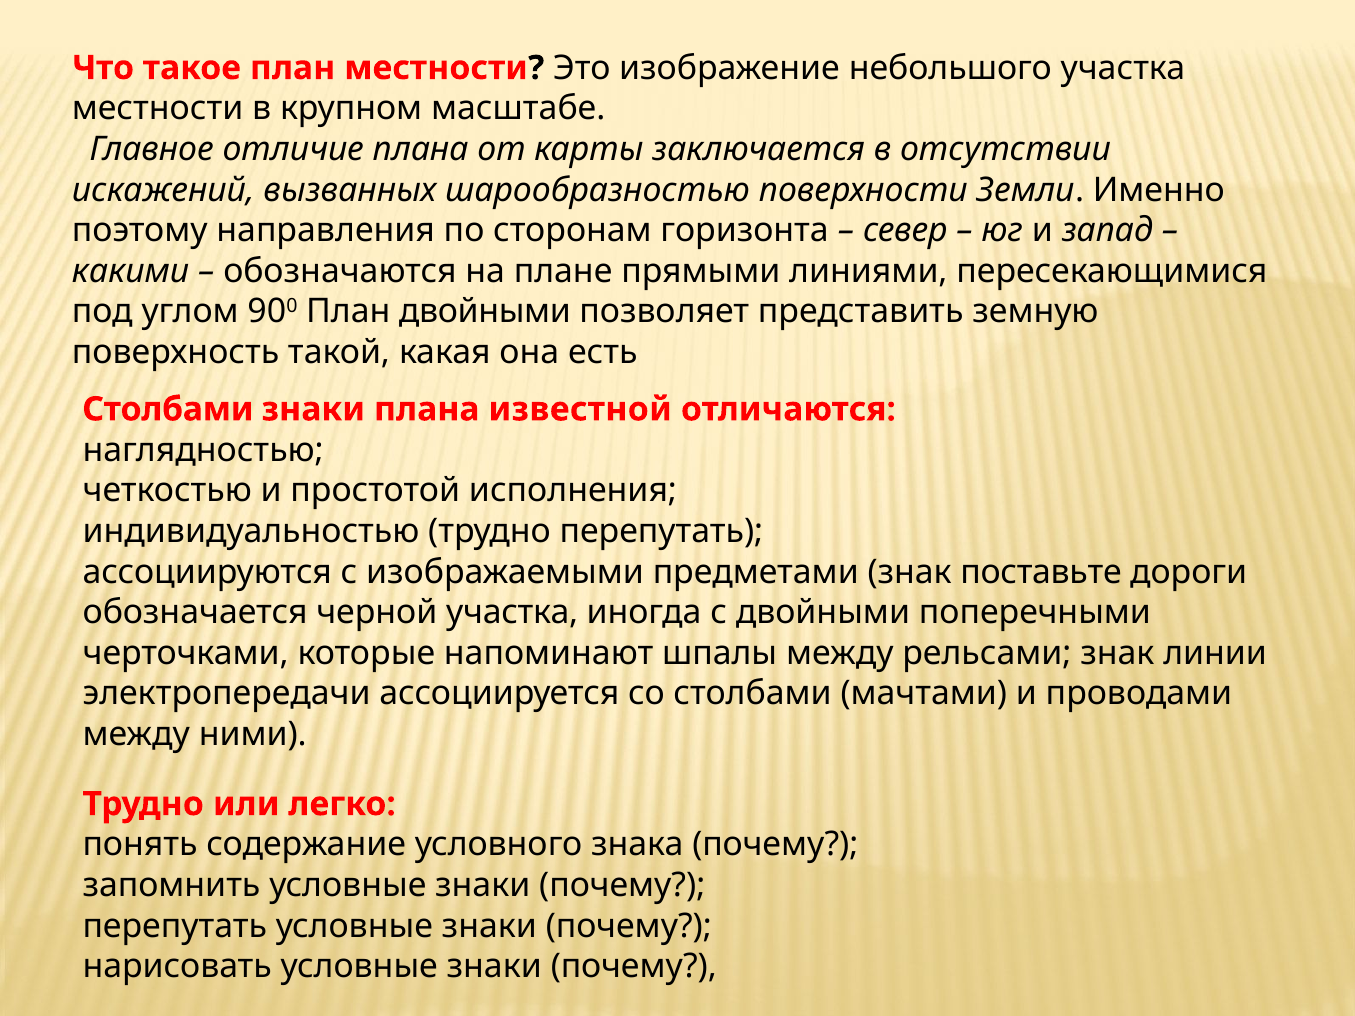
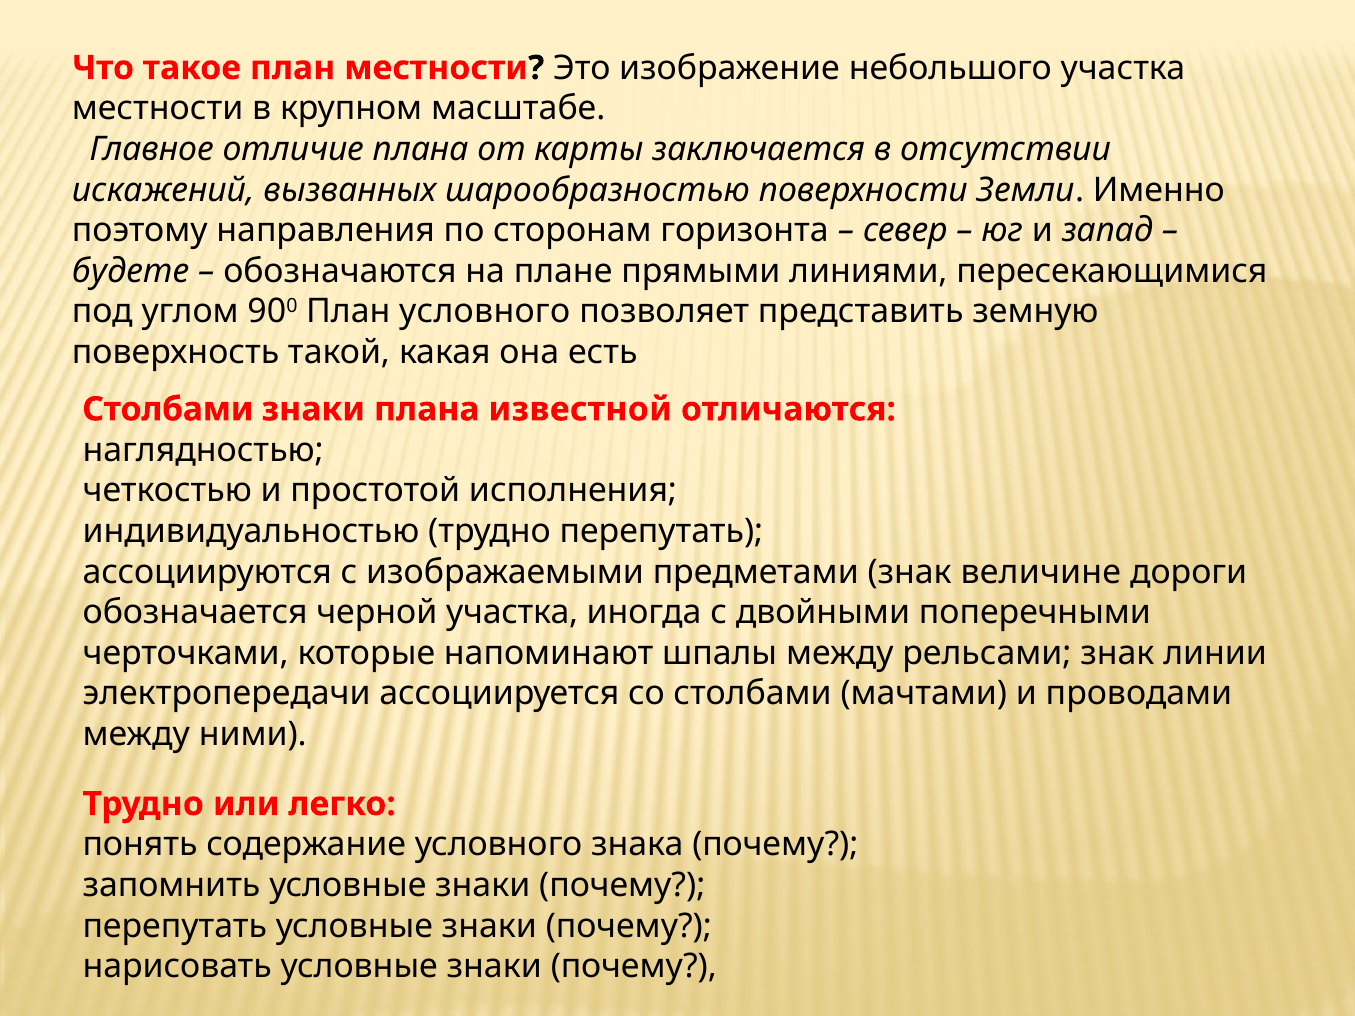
какими: какими -> будете
План двойными: двойными -> условного
поставьте: поставьте -> величине
